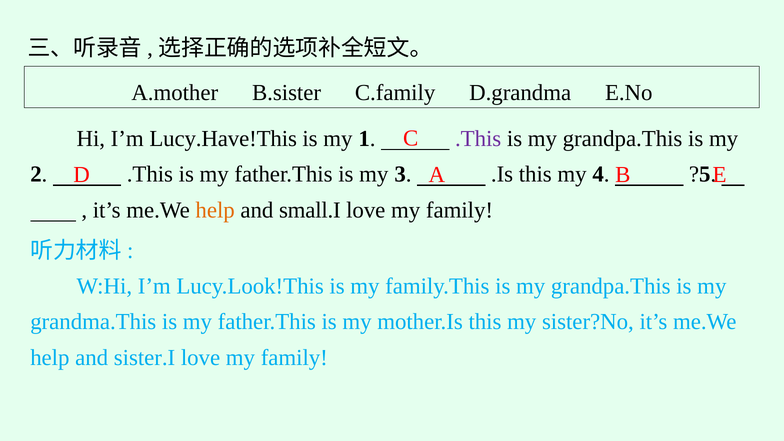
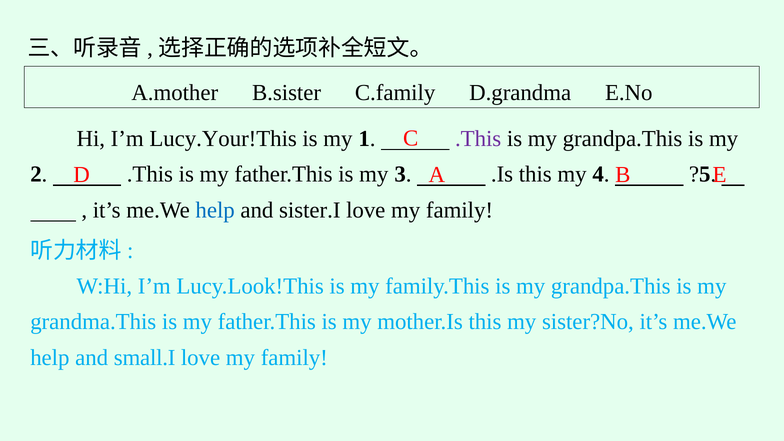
Lucy.Have!This: Lucy.Have!This -> Lucy.Your!This
help at (215, 210) colour: orange -> blue
small.I: small.I -> sister.I
sister.I: sister.I -> small.I
